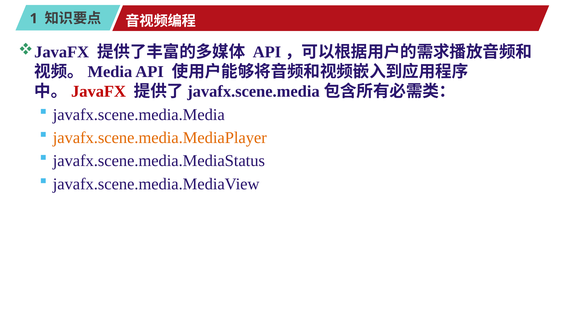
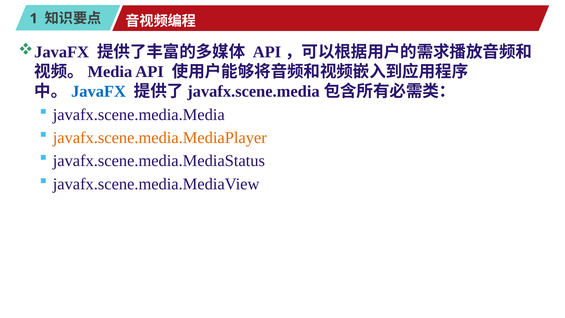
JavaFX colour: red -> blue
